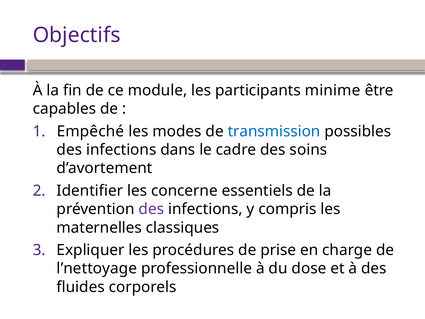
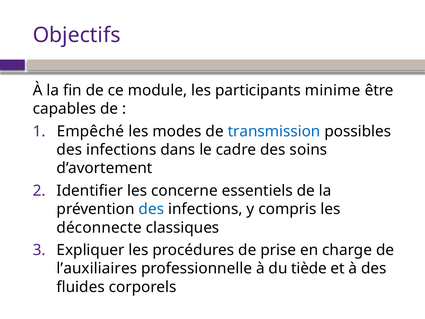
des at (151, 209) colour: purple -> blue
maternelles: maternelles -> déconnecte
l’nettoyage: l’nettoyage -> l’auxiliaires
dose: dose -> tiède
